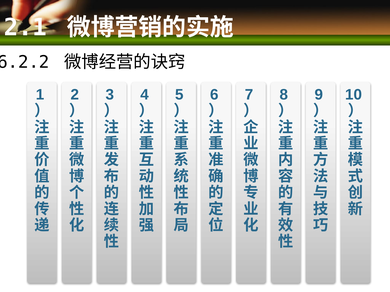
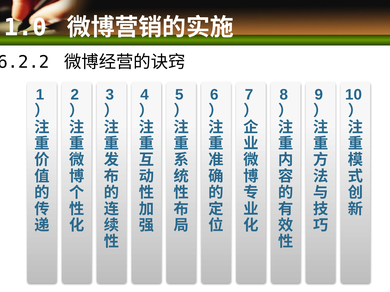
2.1: 2.1 -> 1.0
